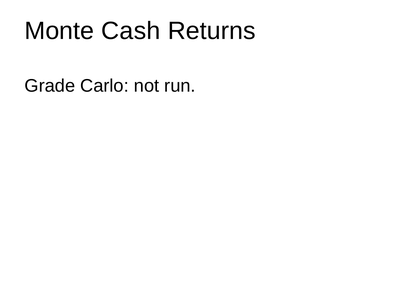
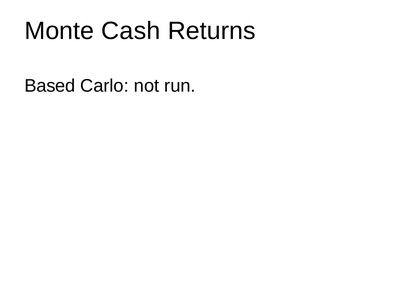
Grade: Grade -> Based
